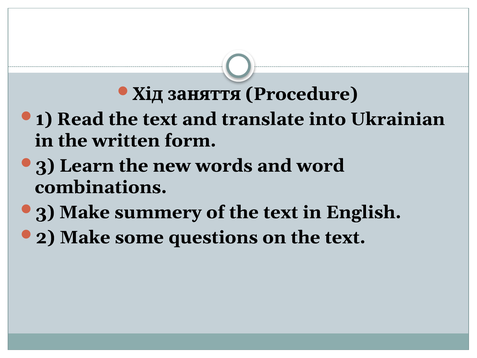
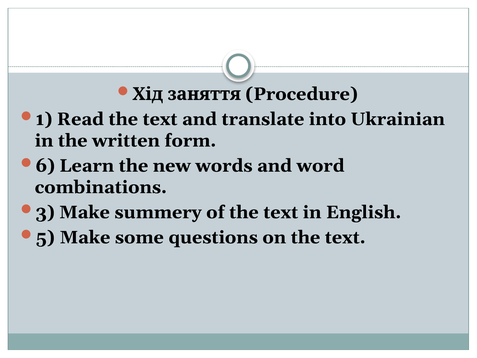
3 at (45, 166): 3 -> 6
2: 2 -> 5
